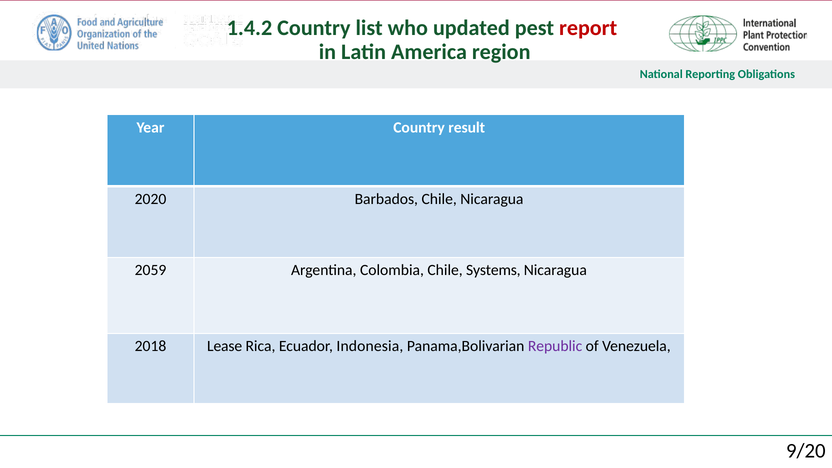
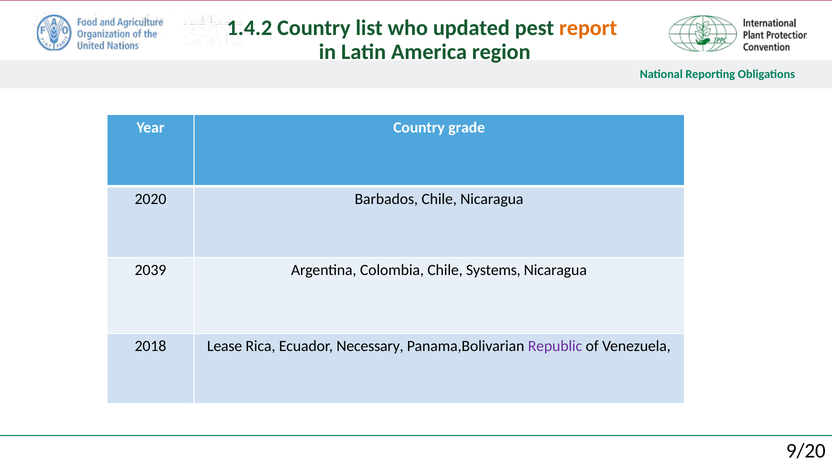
report colour: red -> orange
result: result -> grade
2059: 2059 -> 2039
Indonesia: Indonesia -> Necessary
